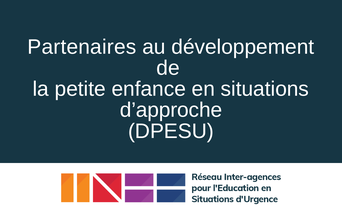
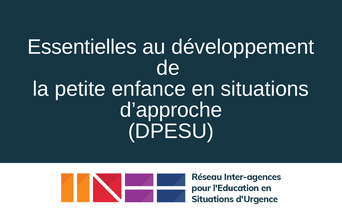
Partenaires: Partenaires -> Essentielles
